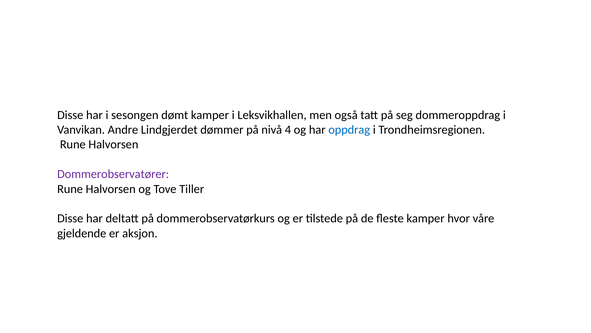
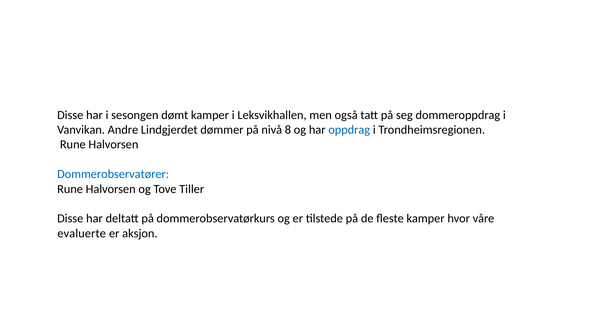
4: 4 -> 8
Dommerobservatører colour: purple -> blue
gjeldende: gjeldende -> evaluerte
